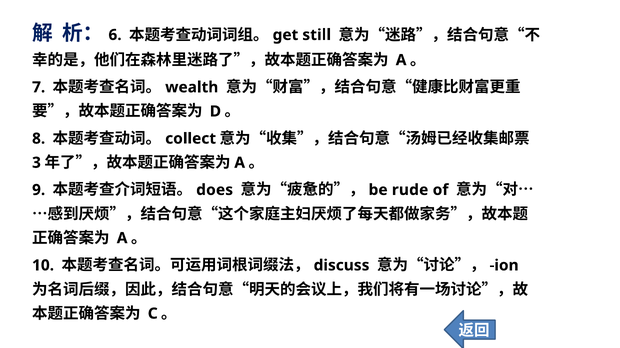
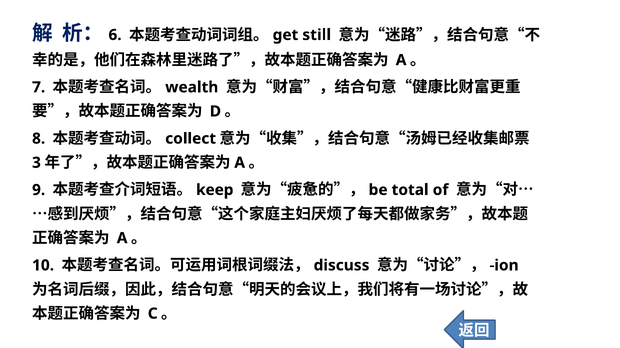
does: does -> keep
rude: rude -> total
